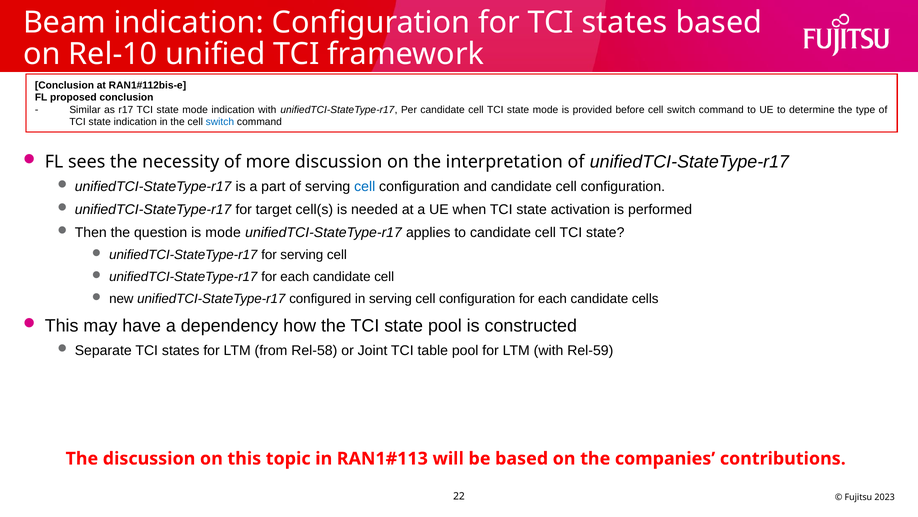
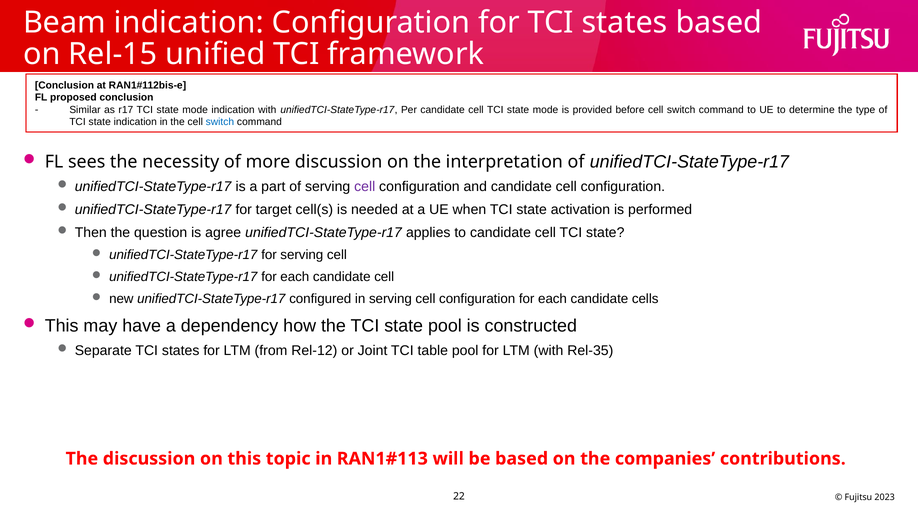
Rel-10: Rel-10 -> Rel-15
cell at (365, 187) colour: blue -> purple
is mode: mode -> agree
Rel-58: Rel-58 -> Rel-12
Rel-59: Rel-59 -> Rel-35
